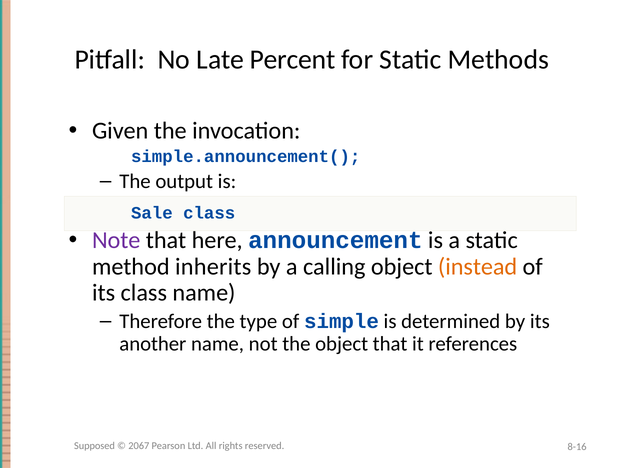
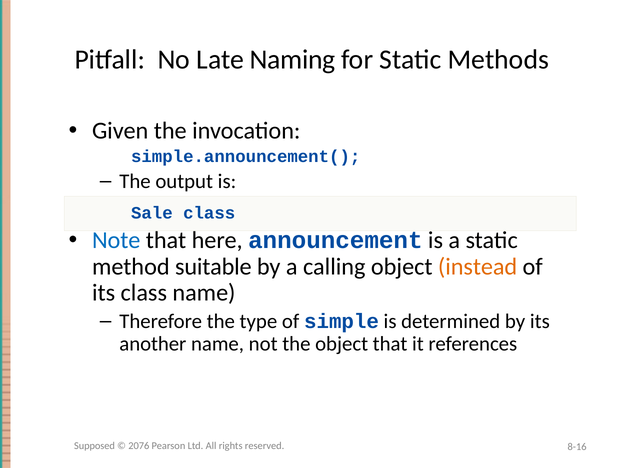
Percent: Percent -> Naming
Note colour: purple -> blue
inherits: inherits -> suitable
2067: 2067 -> 2076
